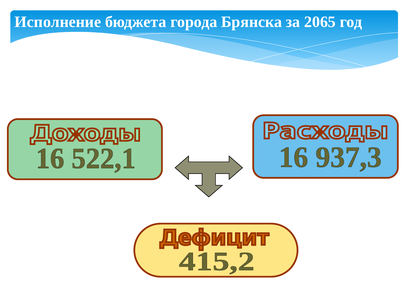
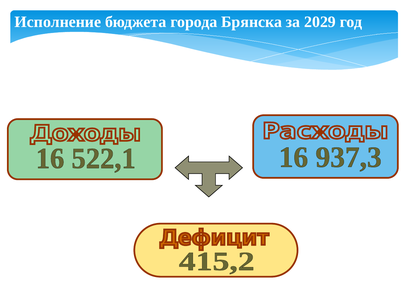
2065: 2065 -> 2029
